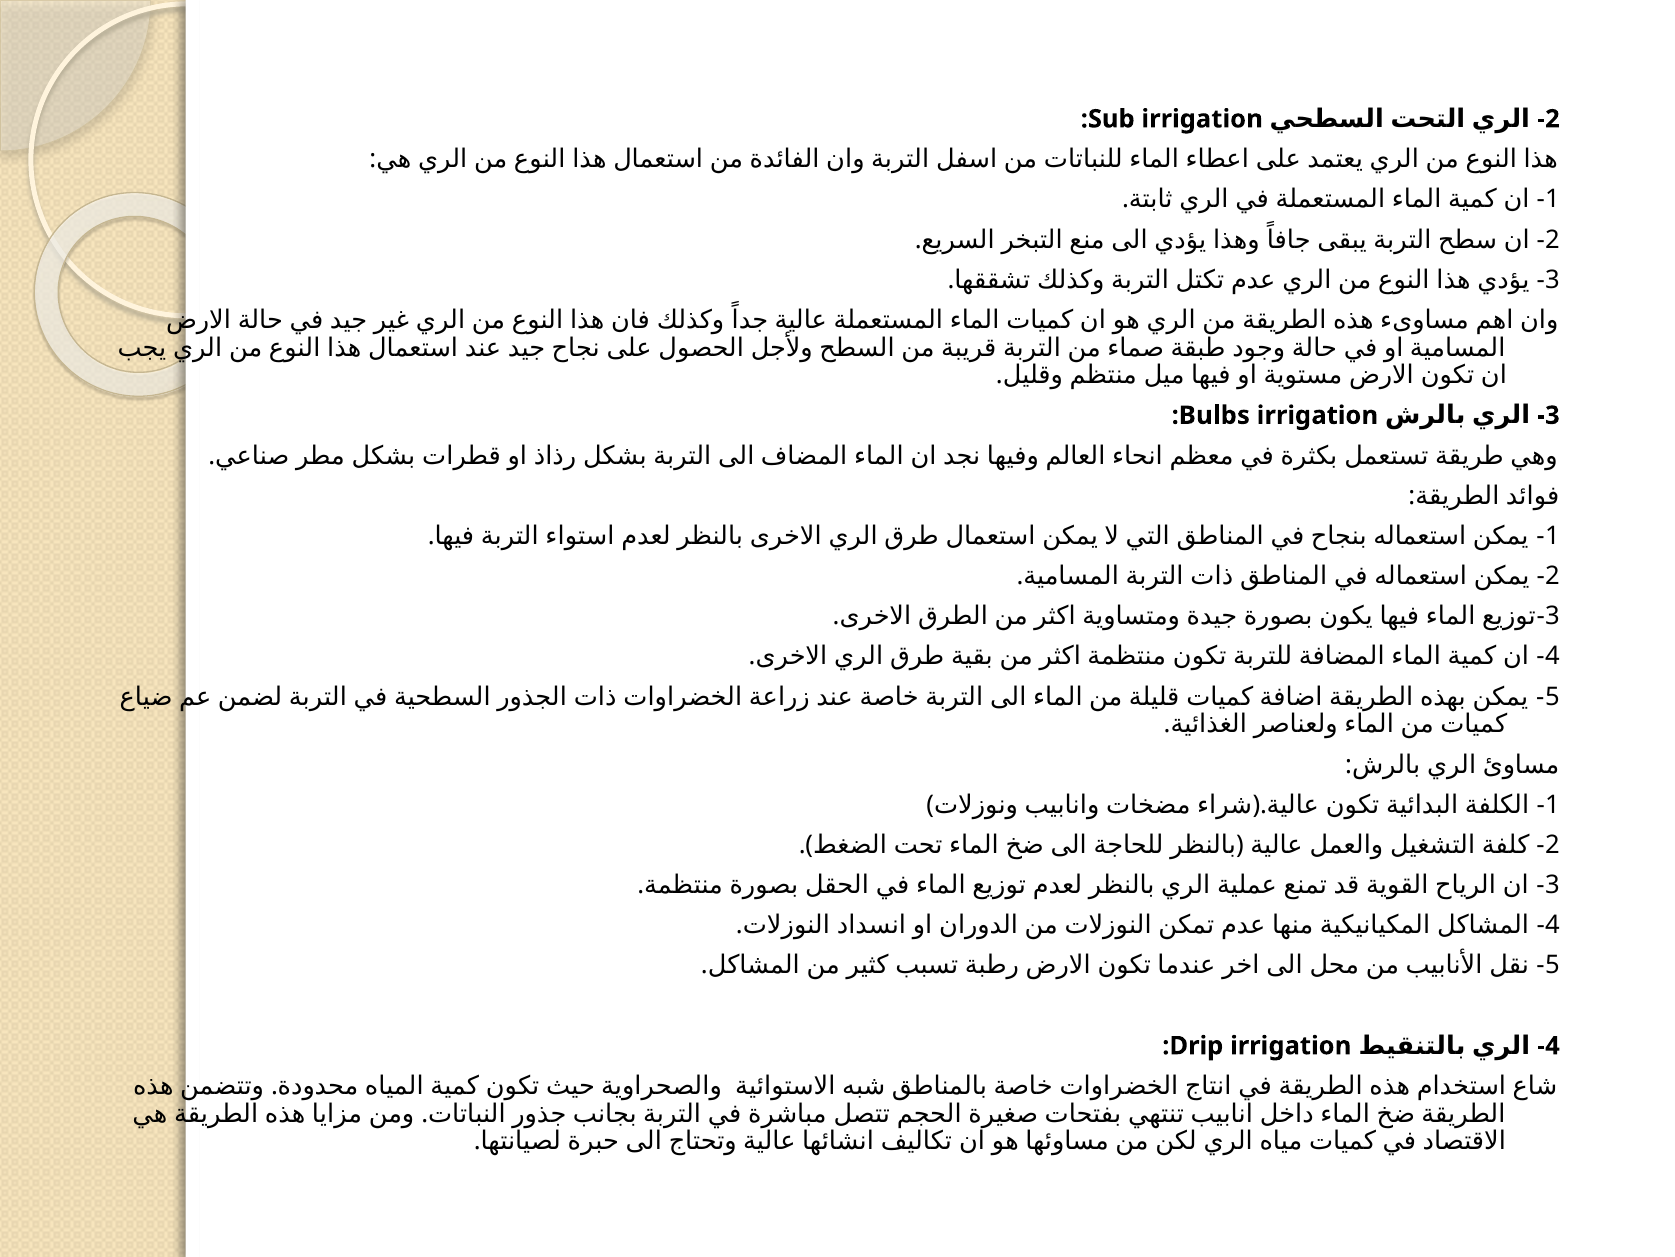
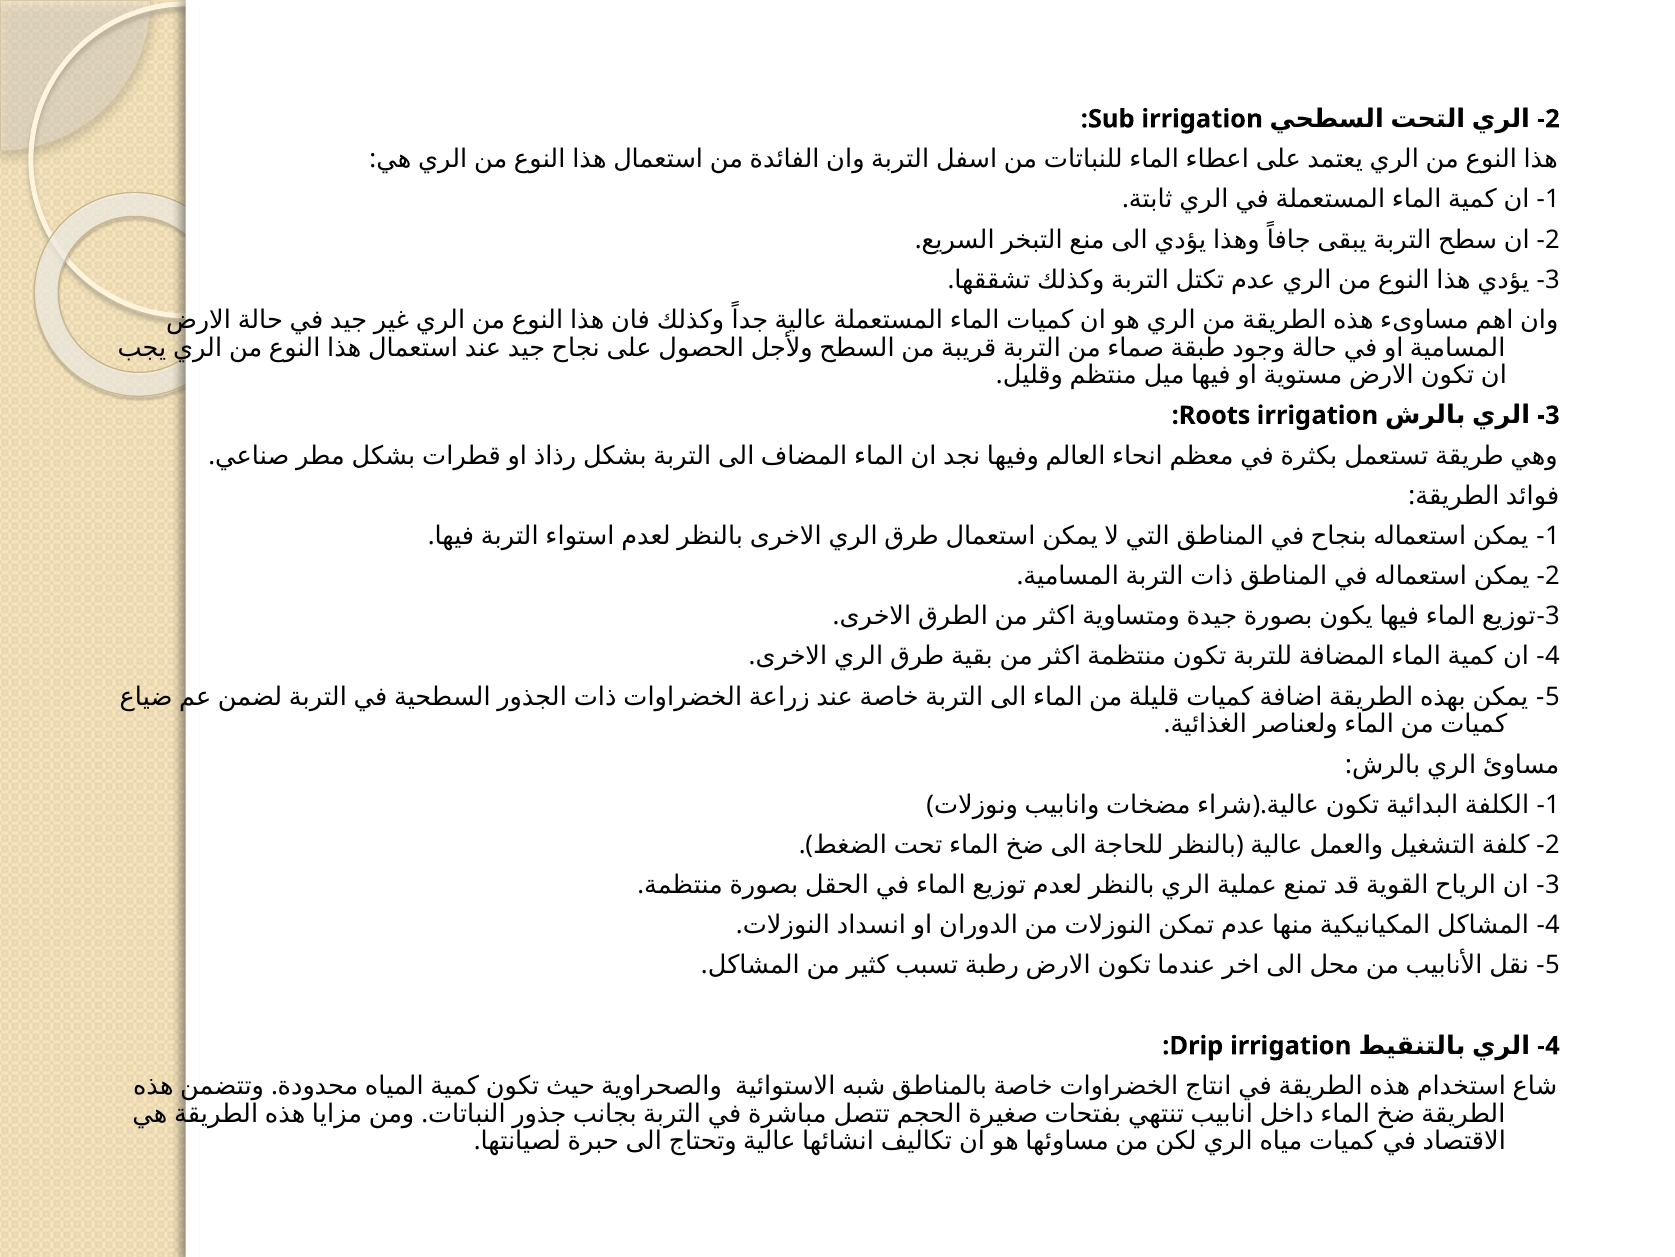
Bulbs: Bulbs -> Roots
